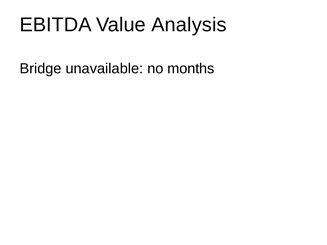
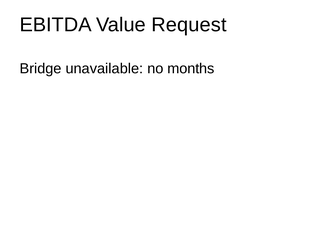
Analysis: Analysis -> Request
